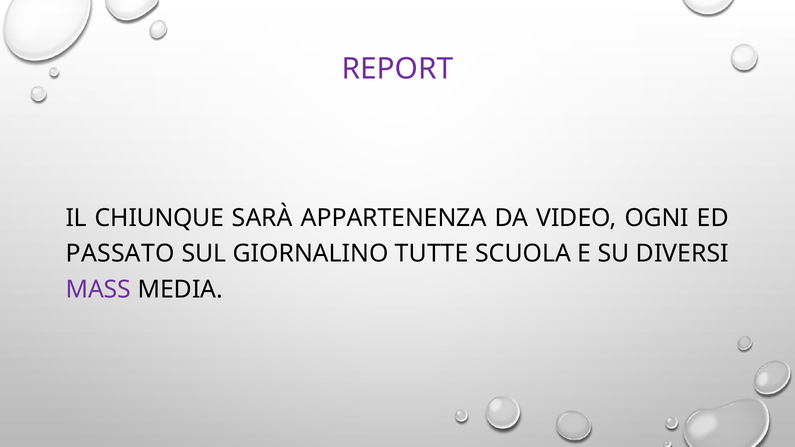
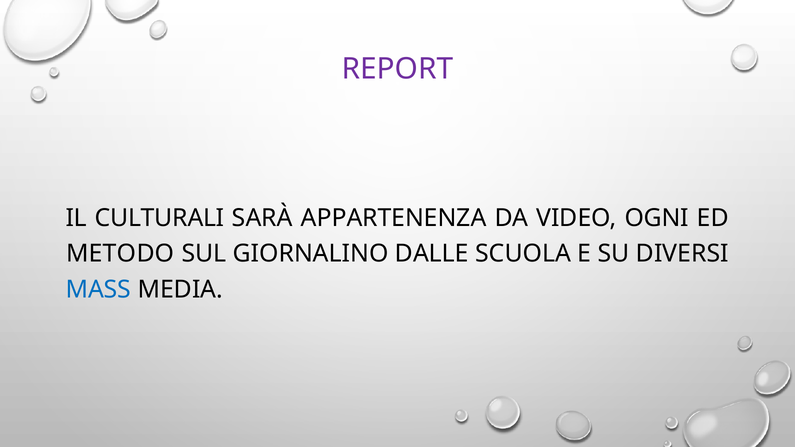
CHIUNQUE: CHIUNQUE -> CULTURALI
PASSATO: PASSATO -> METODO
TUTTE: TUTTE -> DALLE
MASS colour: purple -> blue
